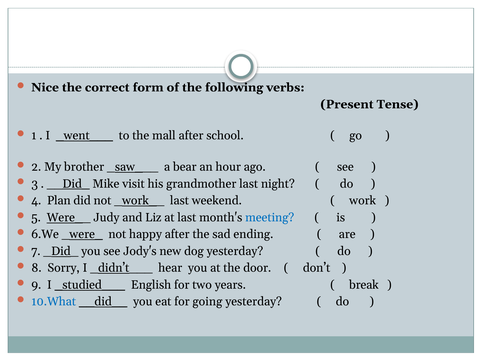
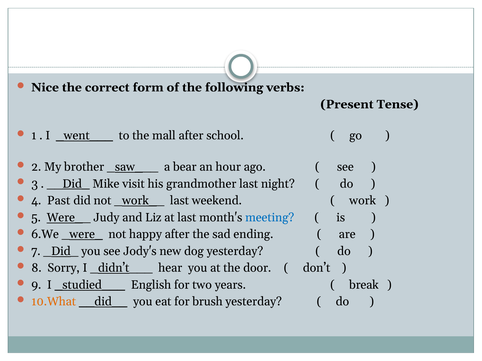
Plan: Plan -> Past
10.What colour: blue -> orange
going: going -> brush
